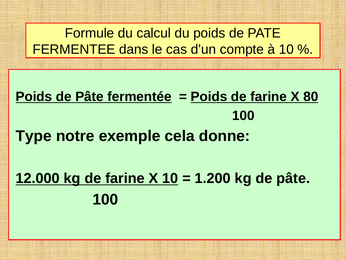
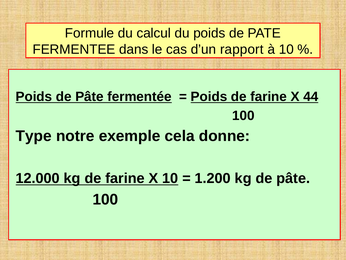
compte: compte -> rapport
80: 80 -> 44
